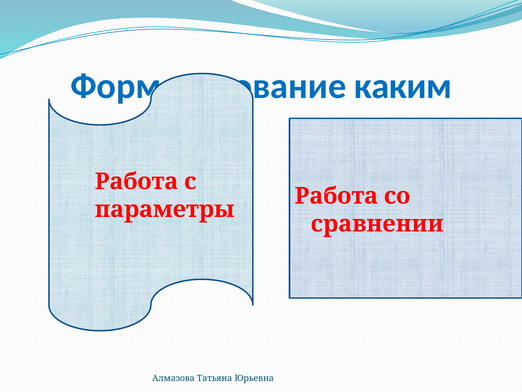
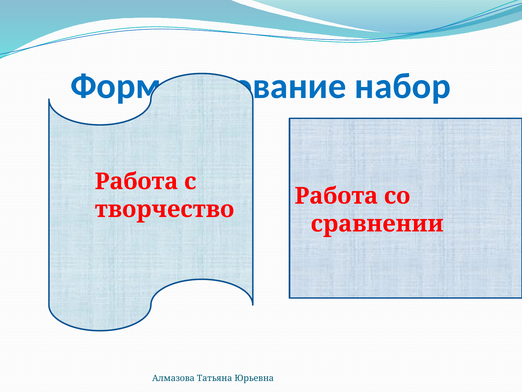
каким: каким -> набор
параметры: параметры -> творчество
